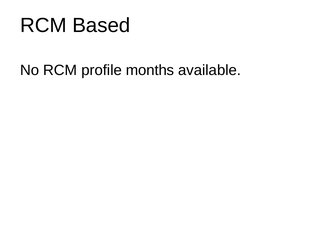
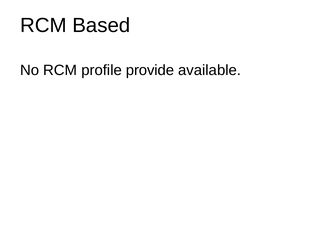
months: months -> provide
